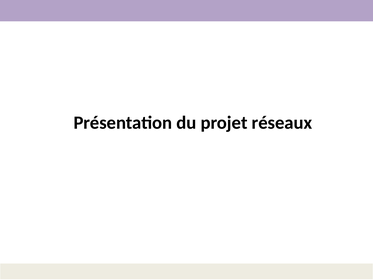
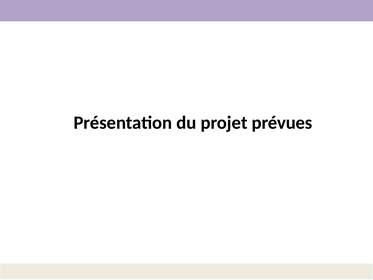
réseaux: réseaux -> prévues
